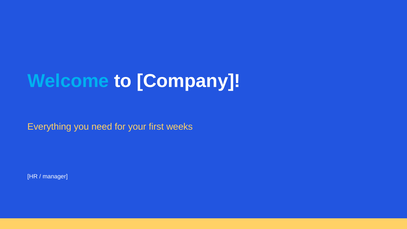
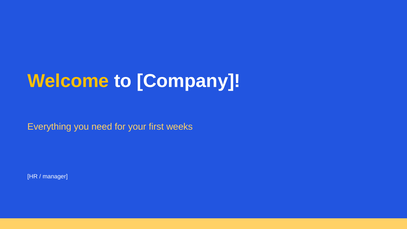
Welcome colour: light blue -> yellow
